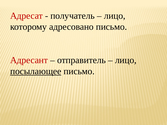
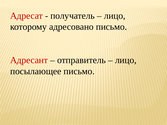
посылающее underline: present -> none
